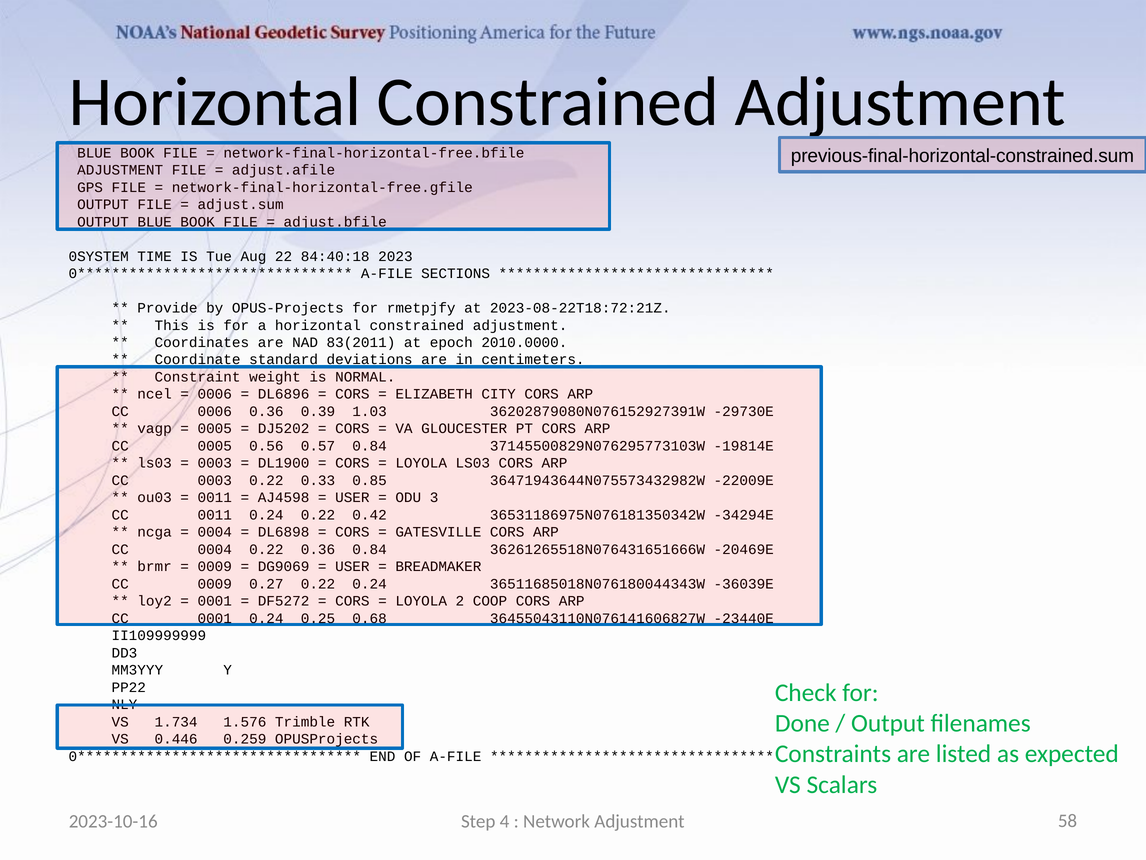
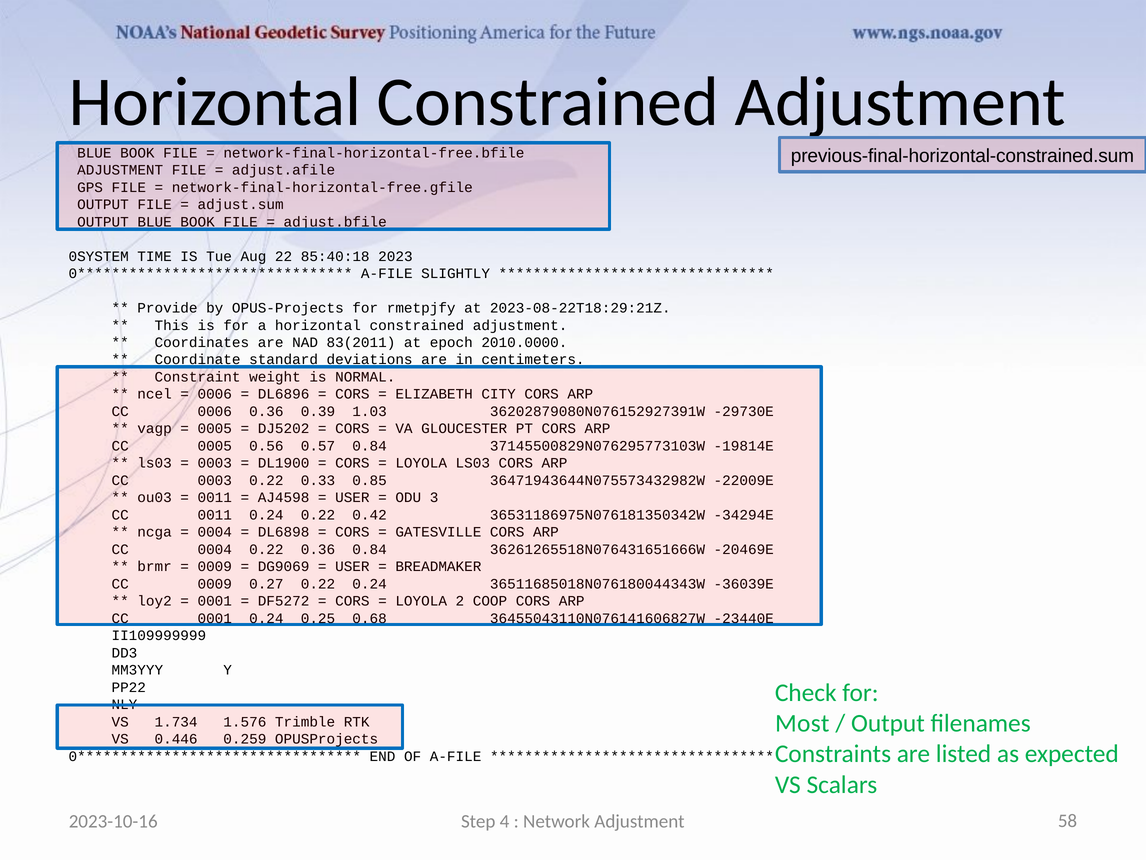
84:40:18: 84:40:18 -> 85:40:18
SECTIONS: SECTIONS -> SLIGHTLY
2023-08-22T18:72:21Z: 2023-08-22T18:72:21Z -> 2023-08-22T18:29:21Z
Done: Done -> Most
